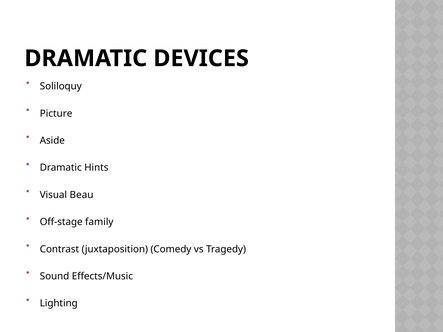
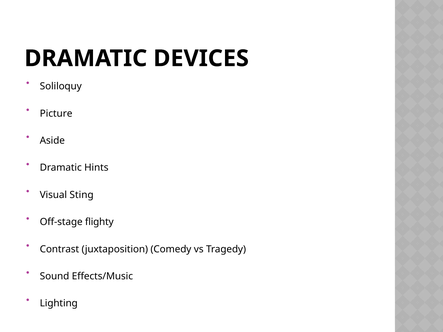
Beau: Beau -> Sting
family: family -> flighty
